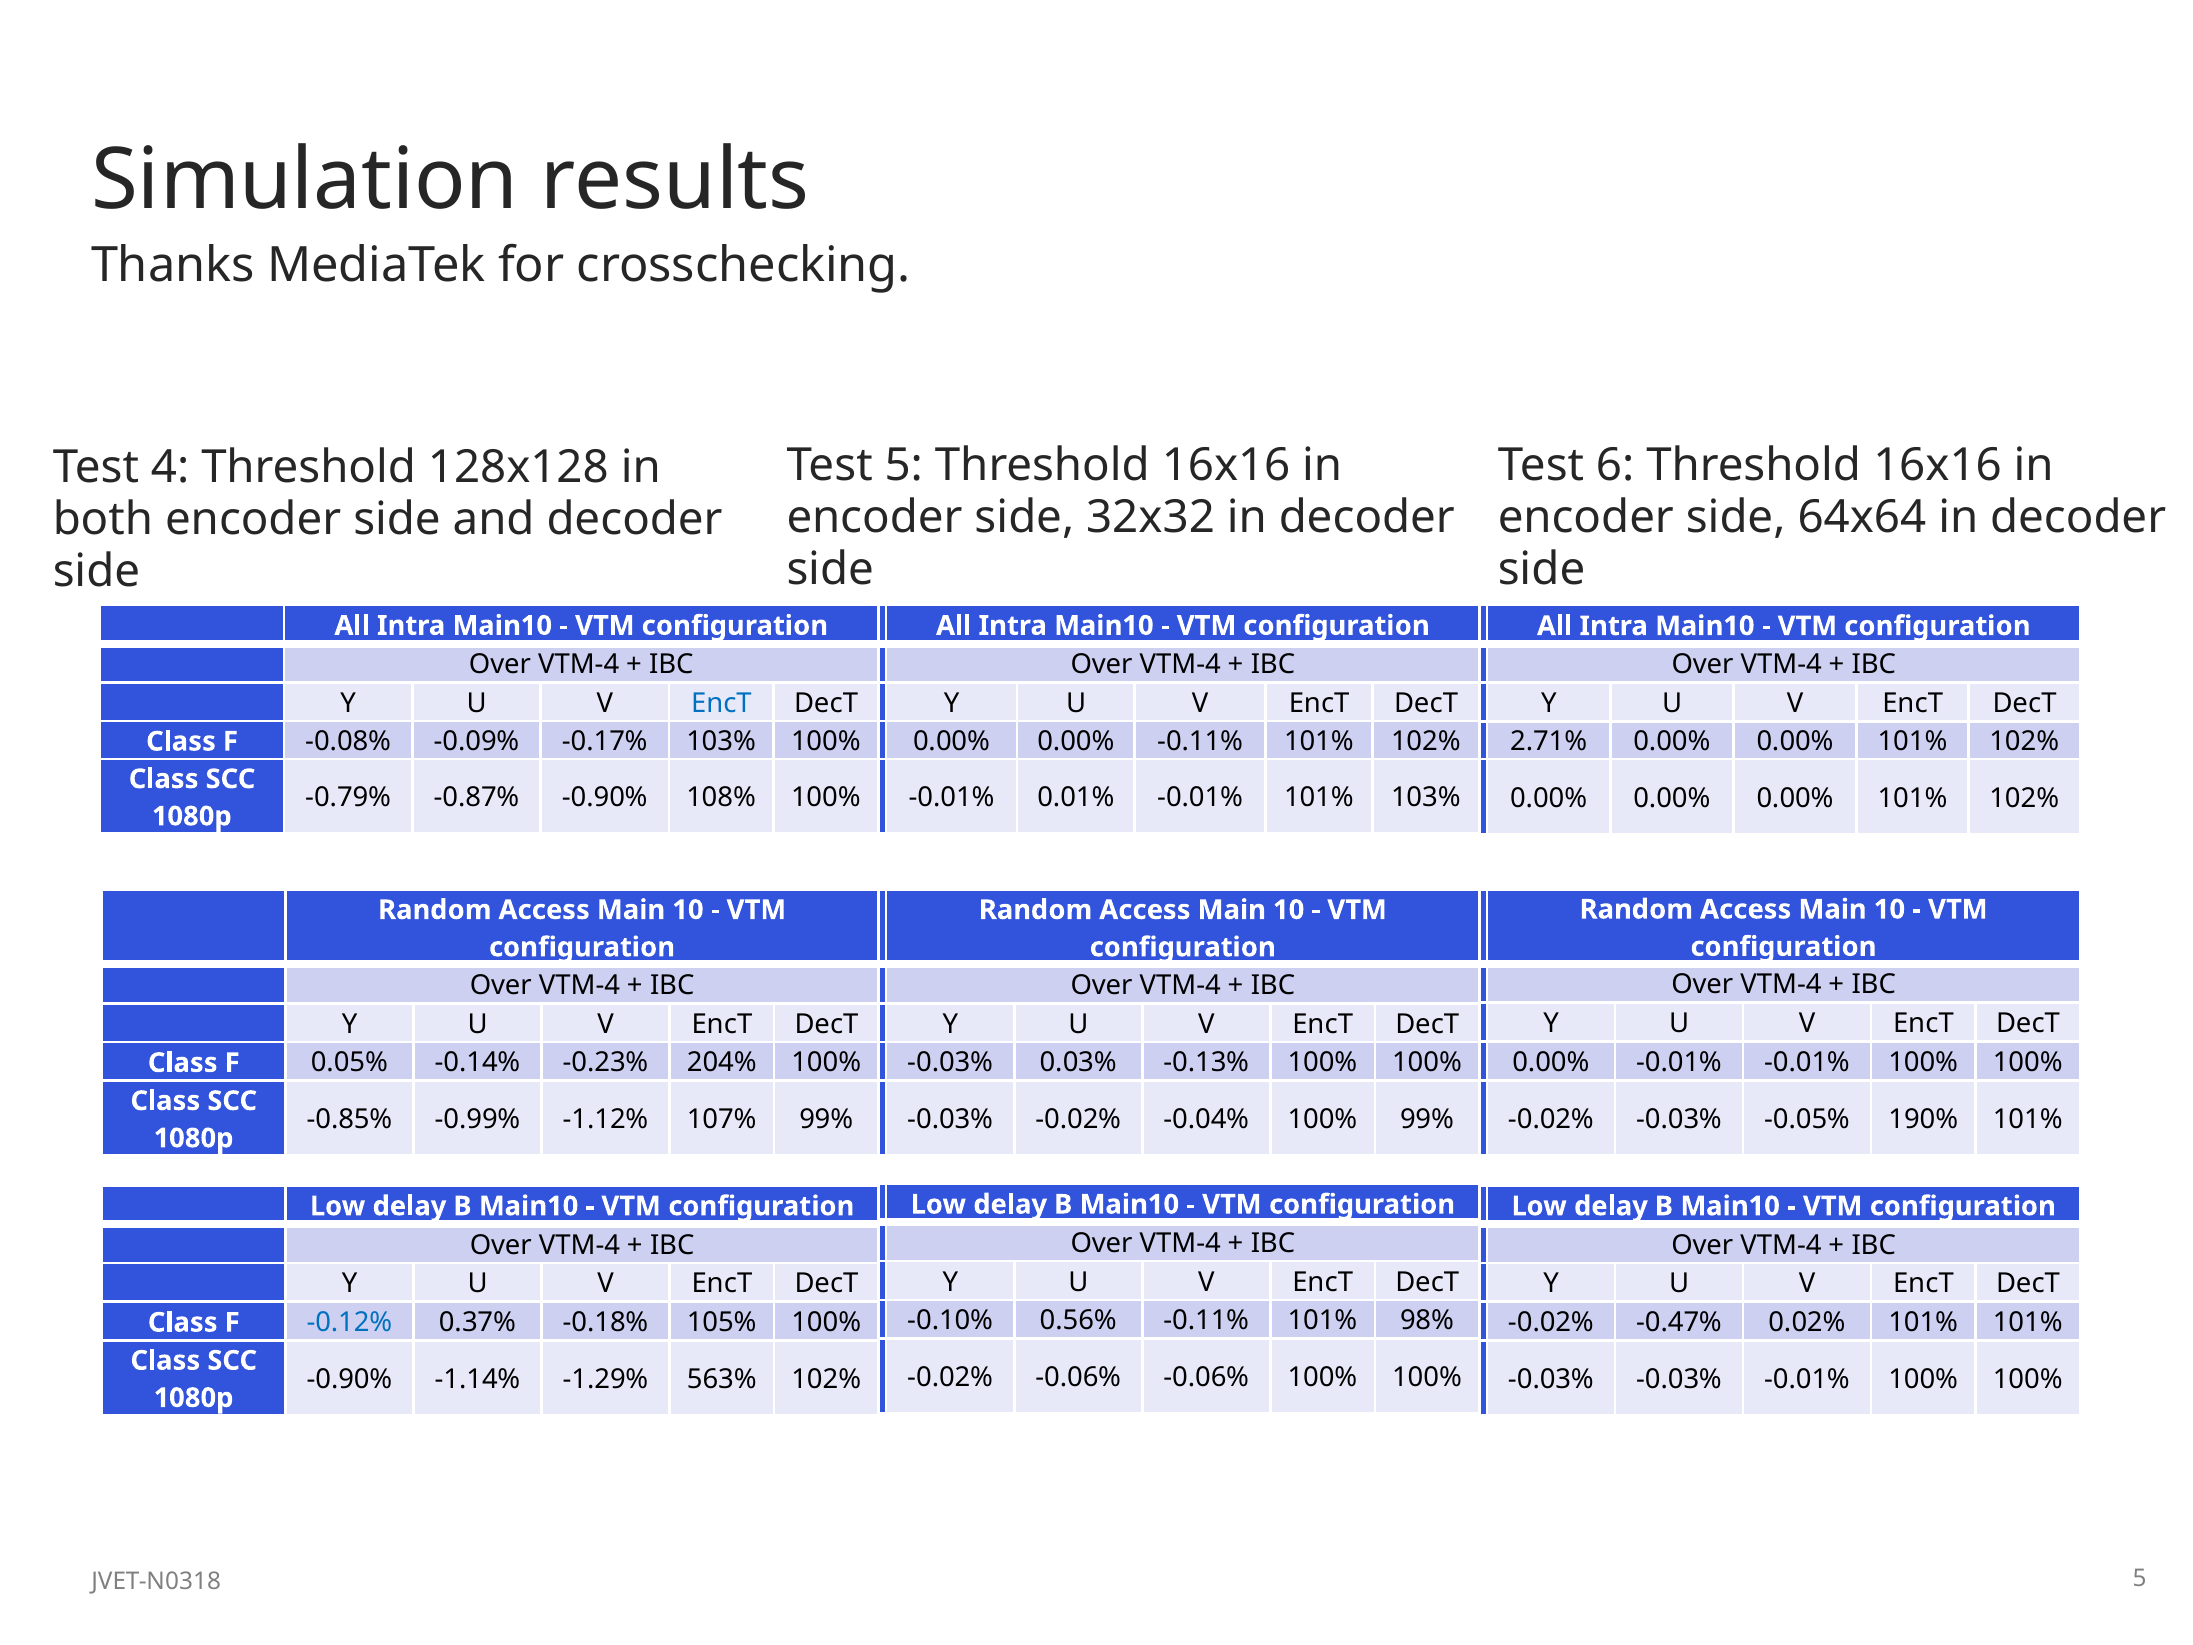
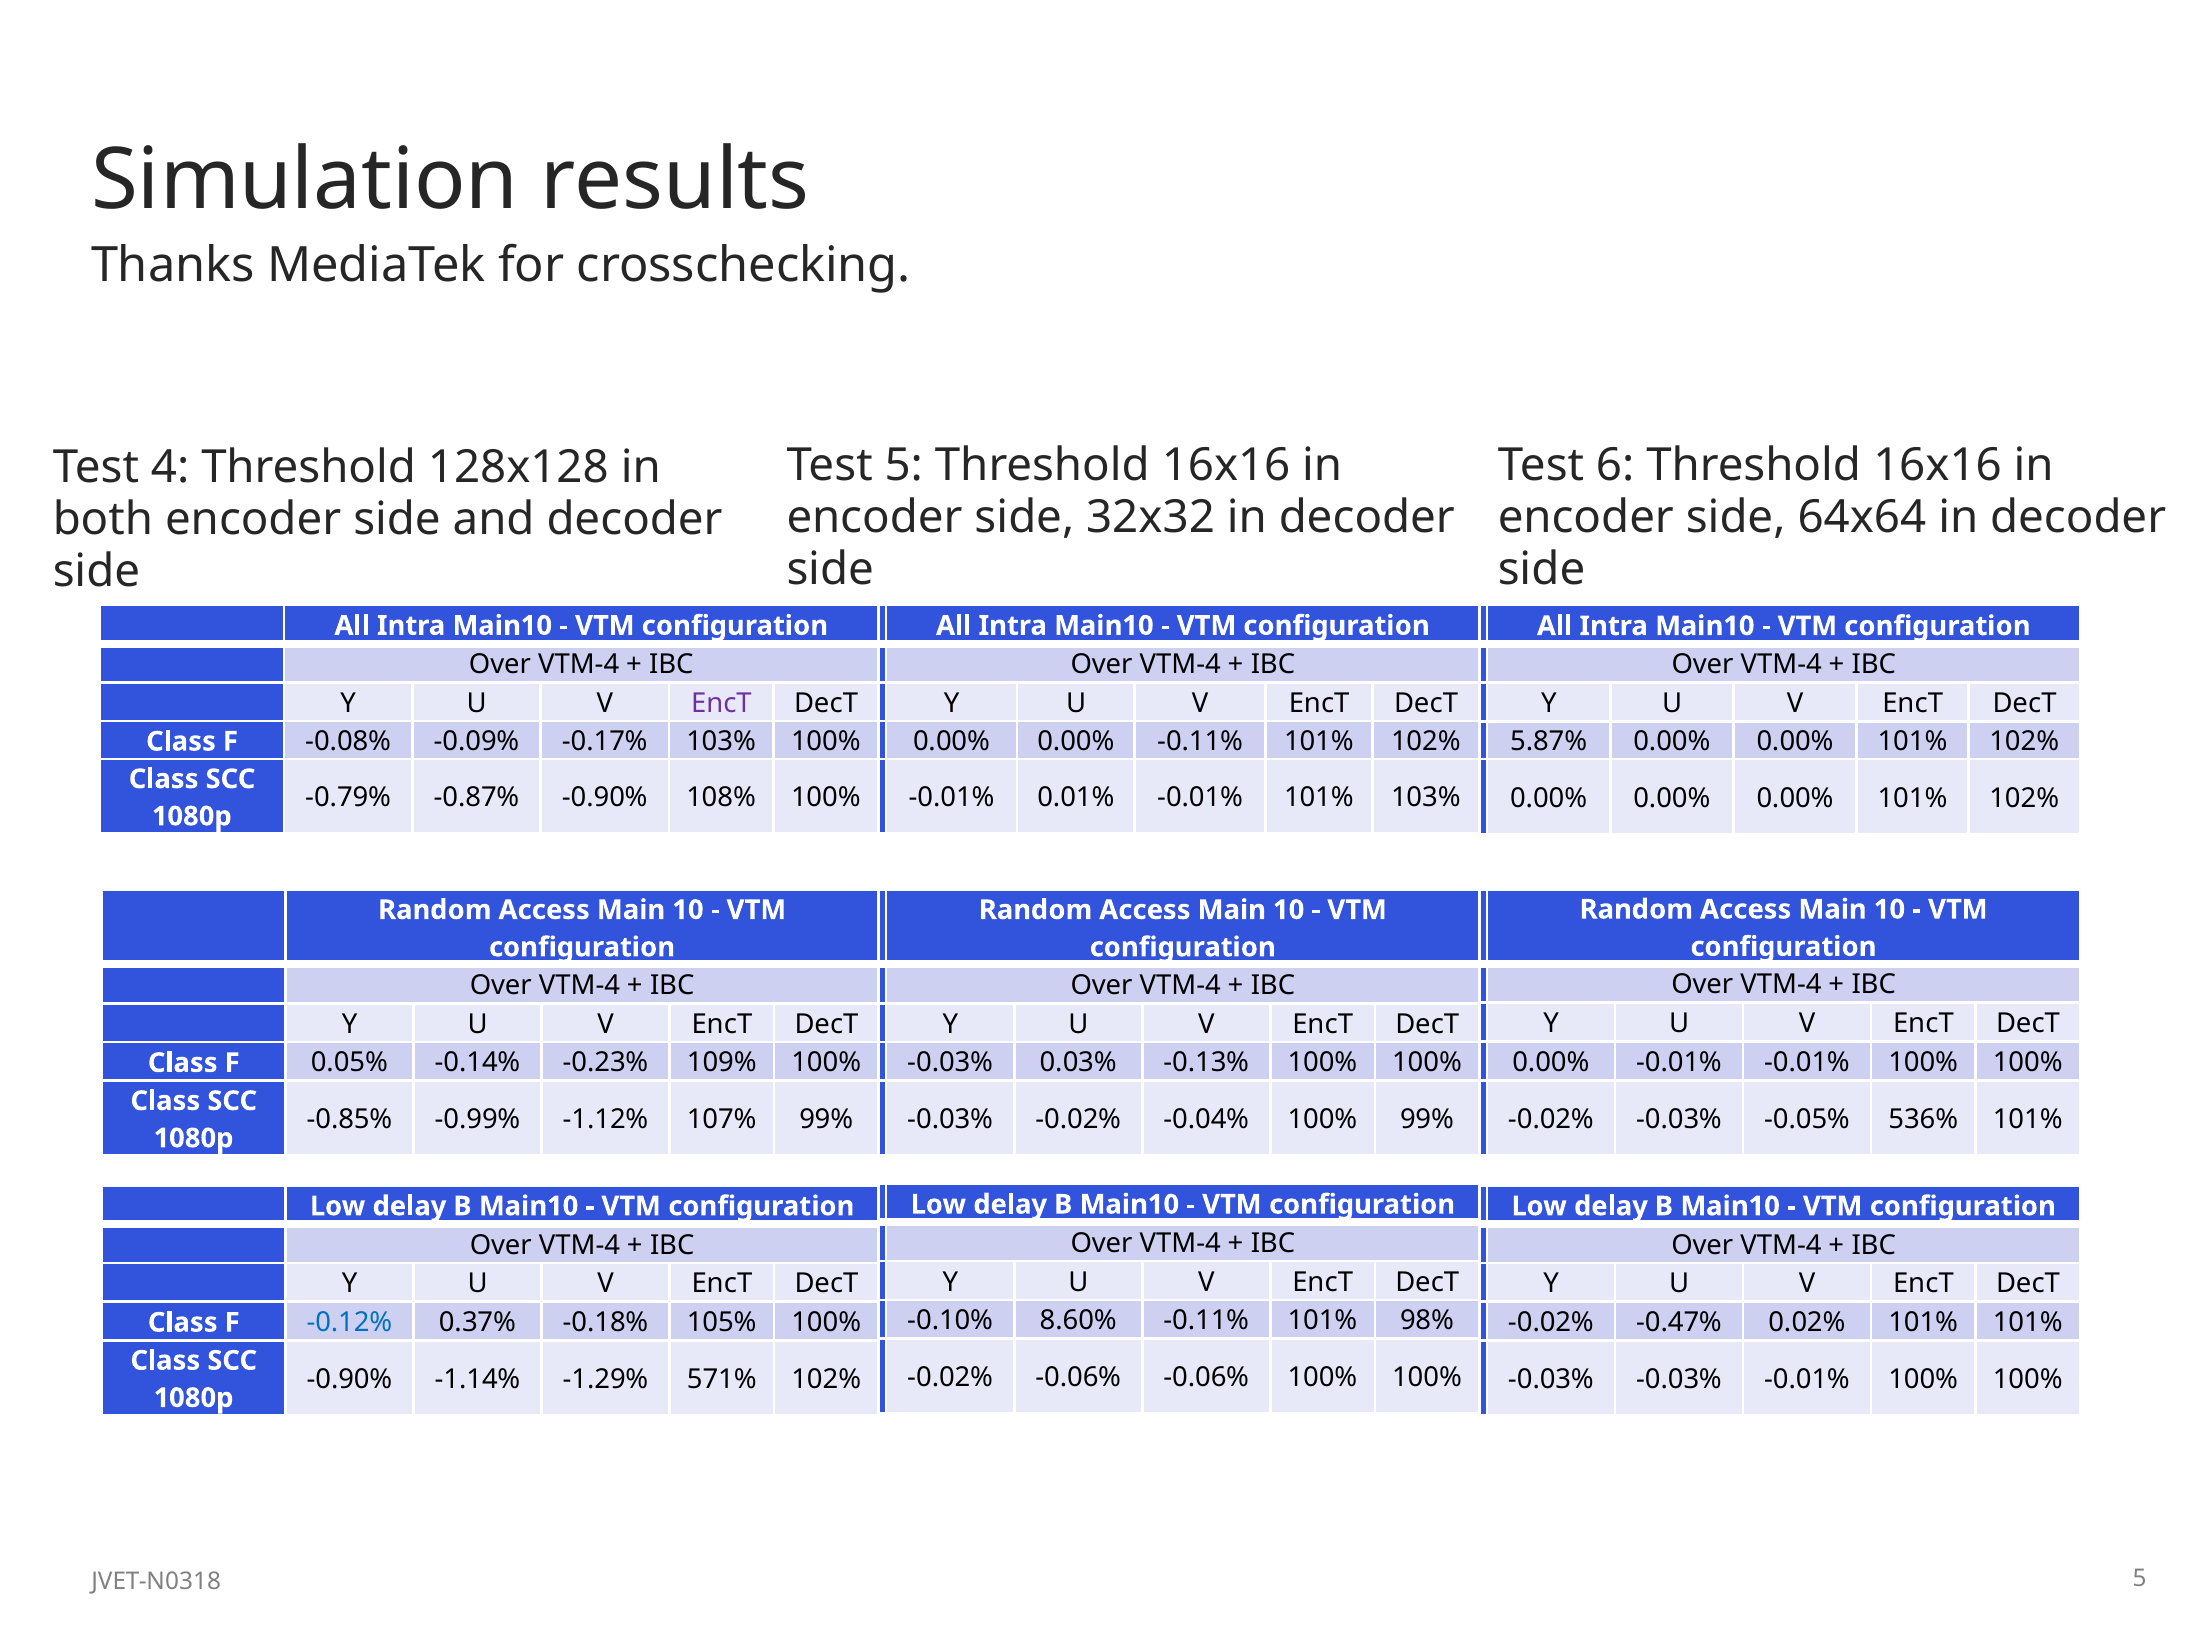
EncT at (721, 703) colour: blue -> purple
2.71%: 2.71% -> 5.87%
204%: 204% -> 109%
190%: 190% -> 536%
0.56%: 0.56% -> 8.60%
563%: 563% -> 571%
